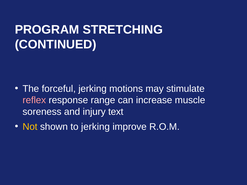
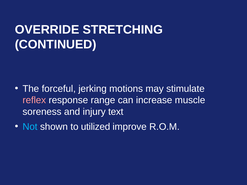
PROGRAM: PROGRAM -> OVERRIDE
Not colour: yellow -> light blue
to jerking: jerking -> utilized
